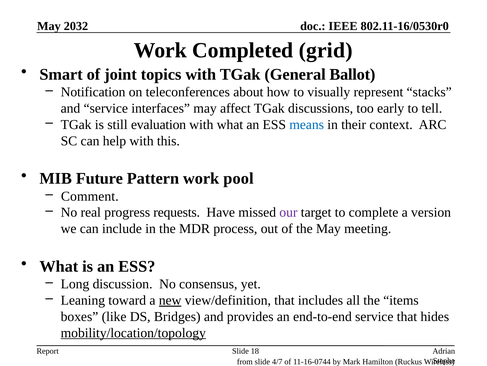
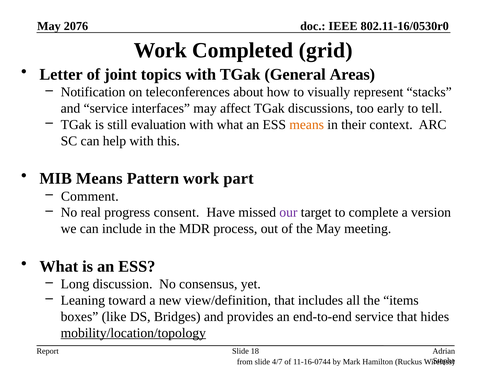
2032: 2032 -> 2076
Smart: Smart -> Letter
Ballot: Ballot -> Areas
means at (307, 124) colour: blue -> orange
MIB Future: Future -> Means
pool: pool -> part
requests: requests -> consent
new underline: present -> none
